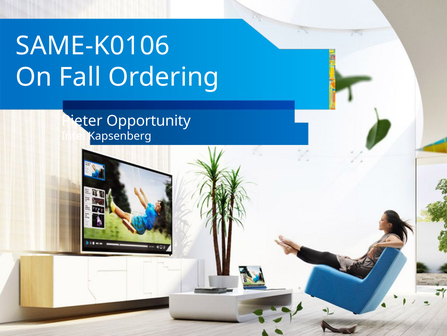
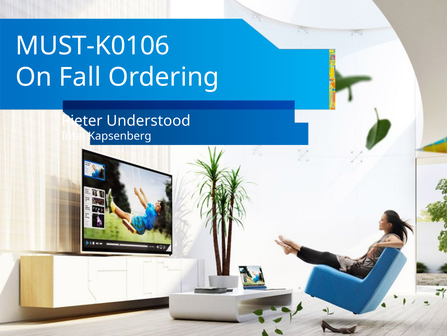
SAME-K0106: SAME-K0106 -> MUST-K0106
Opportunity: Opportunity -> Understood
